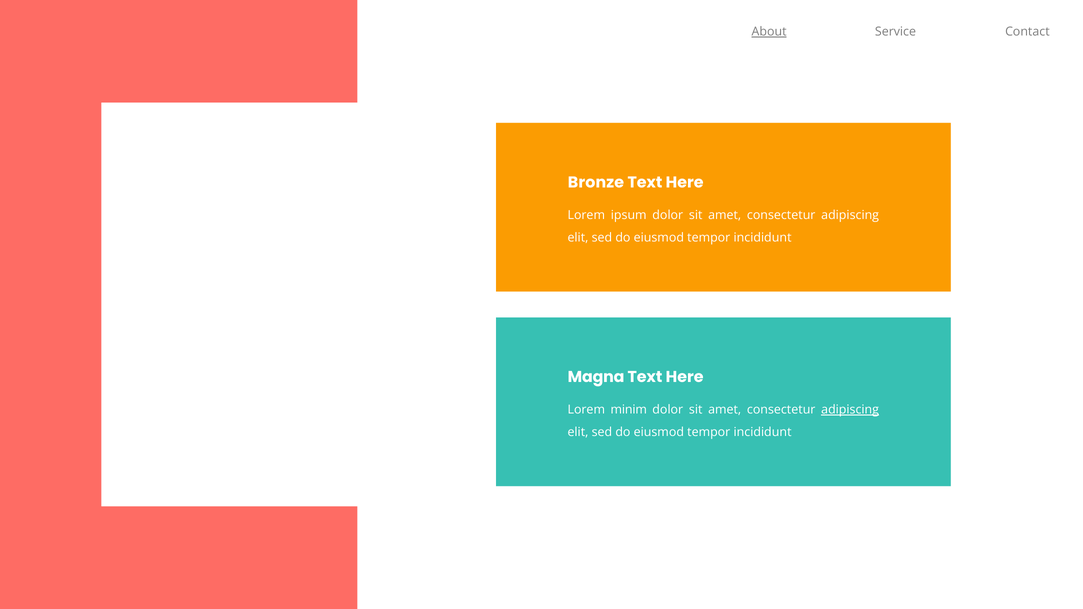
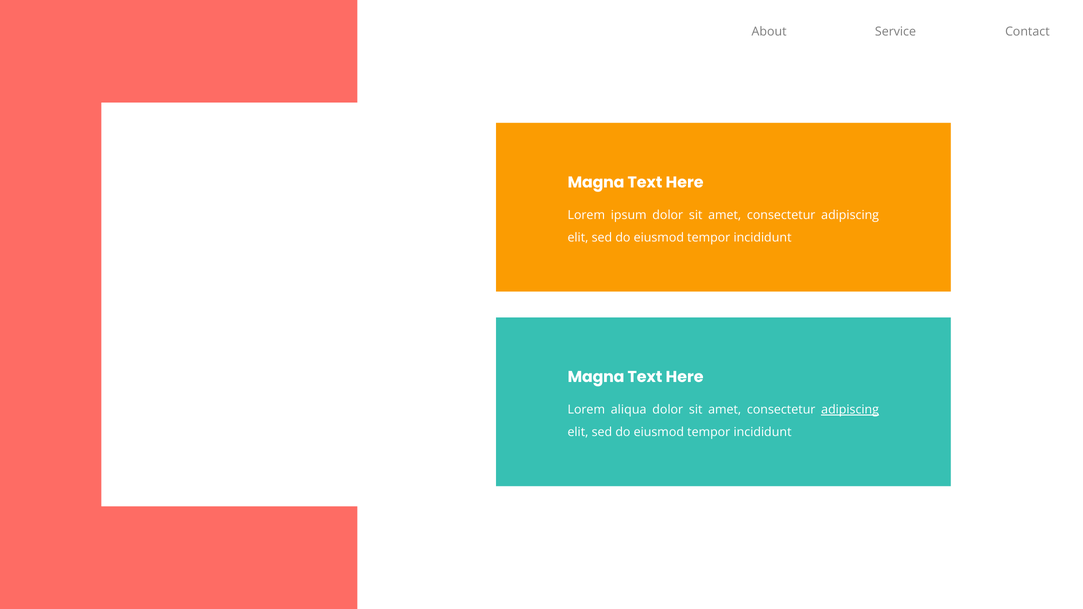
About underline: present -> none
Bronze at (596, 183): Bronze -> Magna
minim: minim -> aliqua
